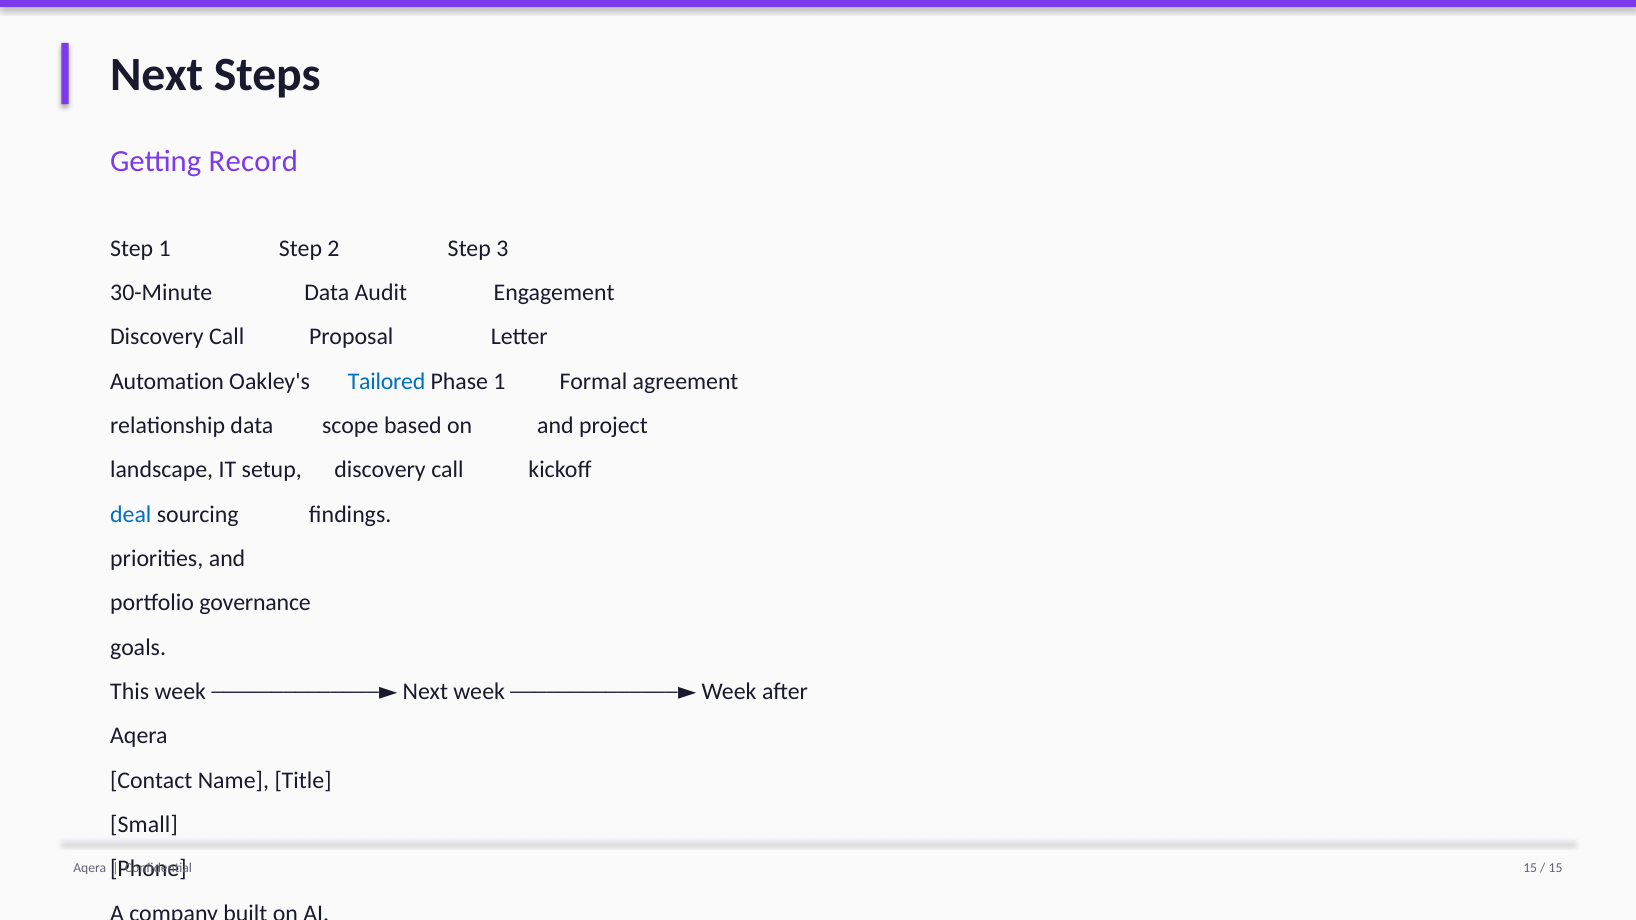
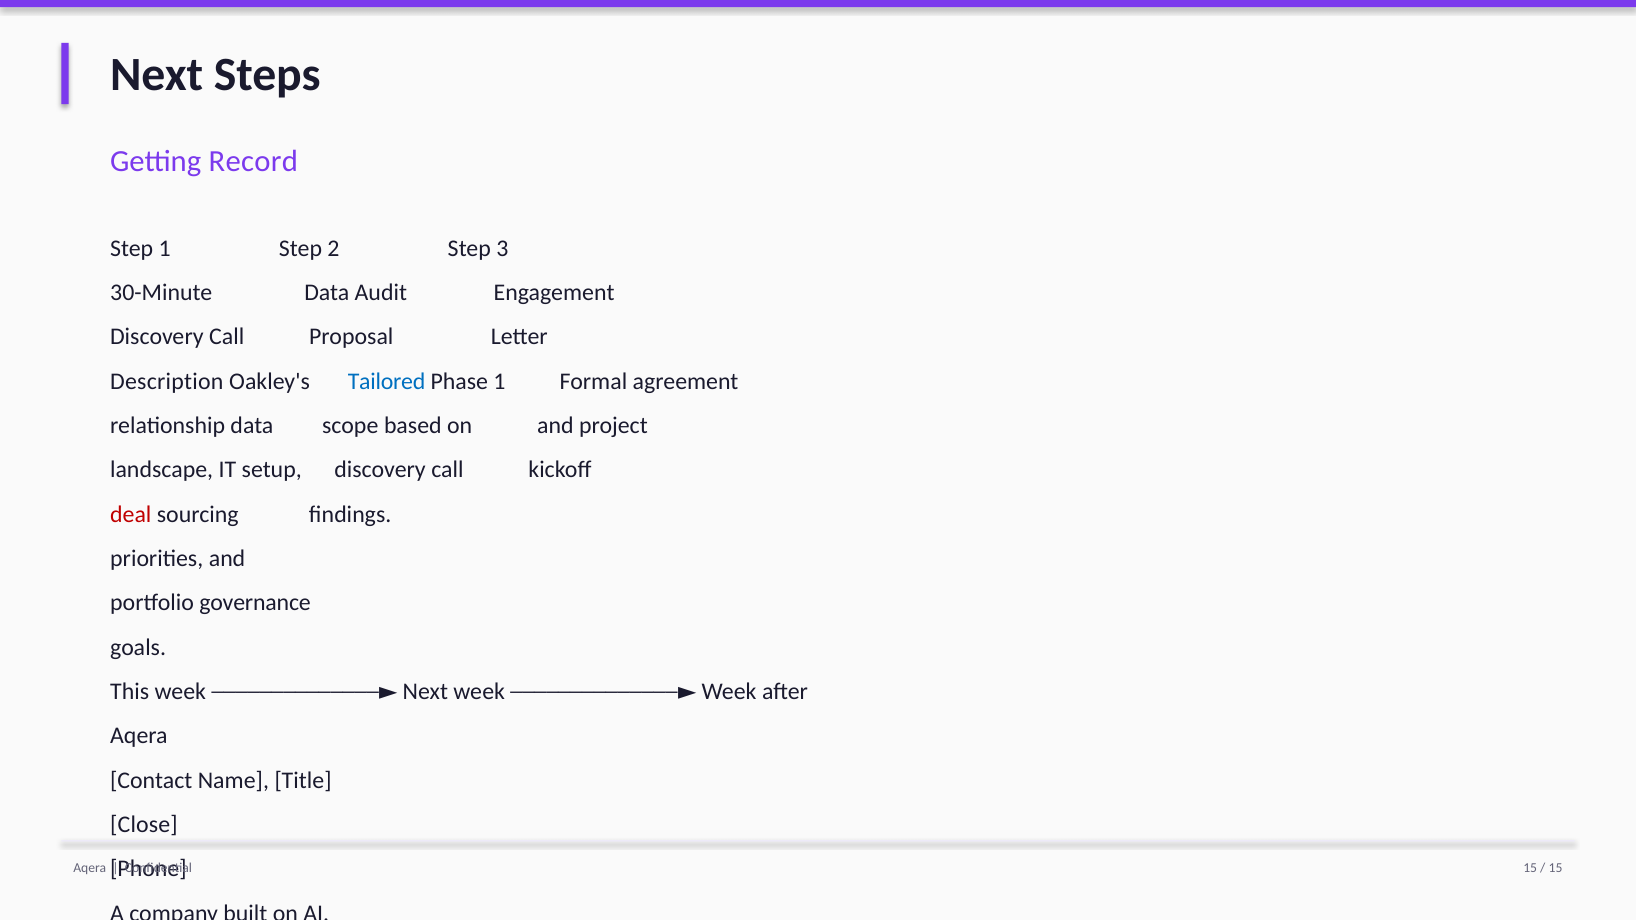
Automation: Automation -> Description
deal colour: blue -> red
Small: Small -> Close
